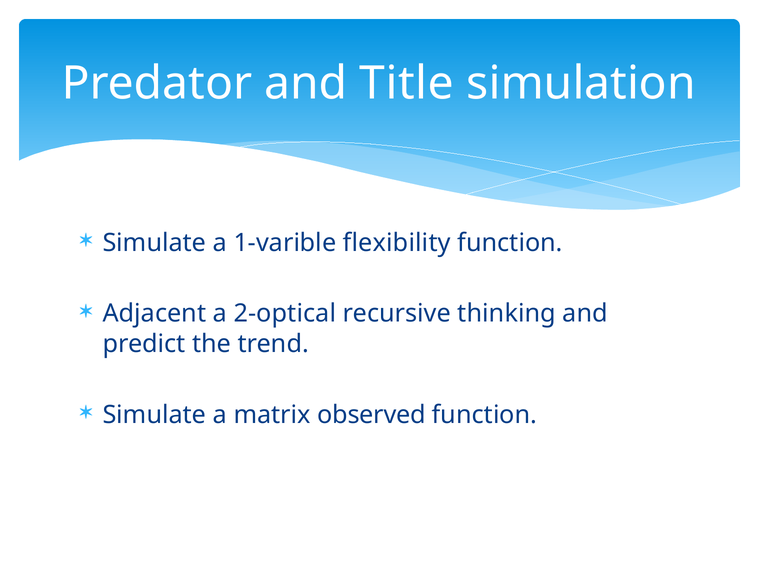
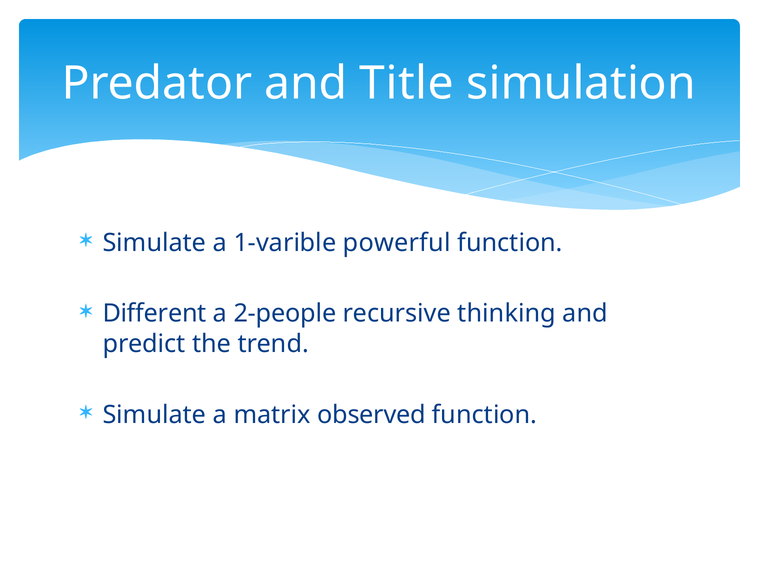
flexibility: flexibility -> powerful
Adjacent: Adjacent -> Different
2-optical: 2-optical -> 2-people
